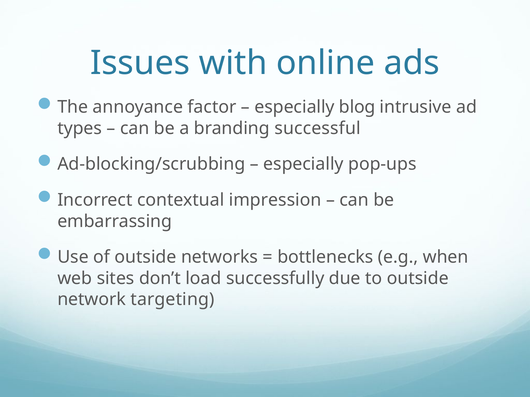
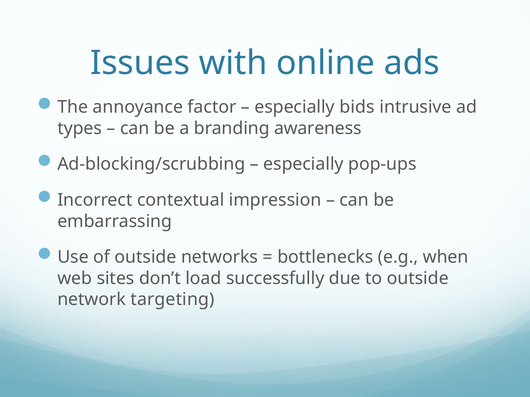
blog: blog -> bids
successful: successful -> awareness
